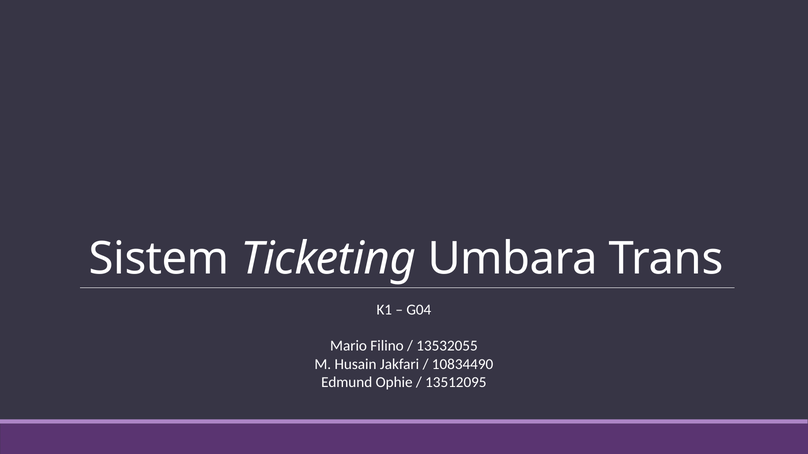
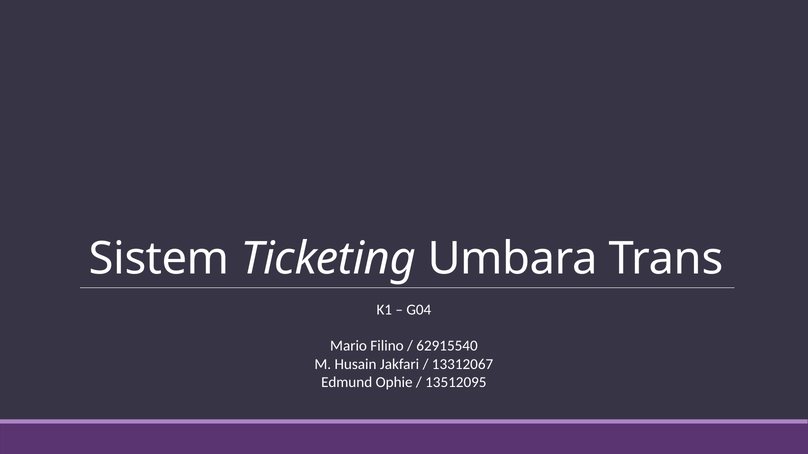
13532055: 13532055 -> 62915540
10834490: 10834490 -> 13312067
